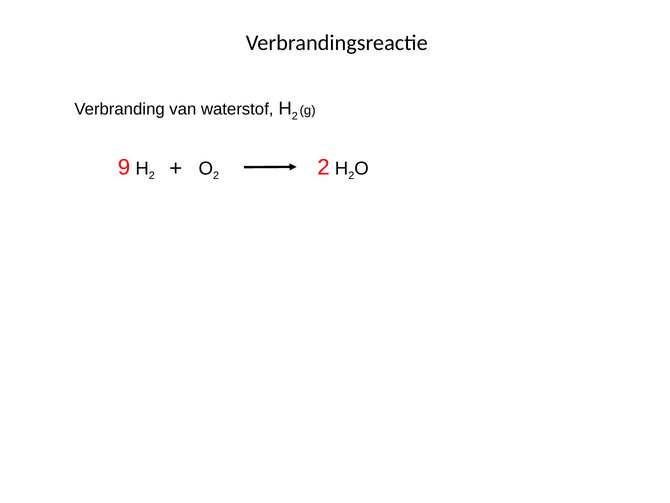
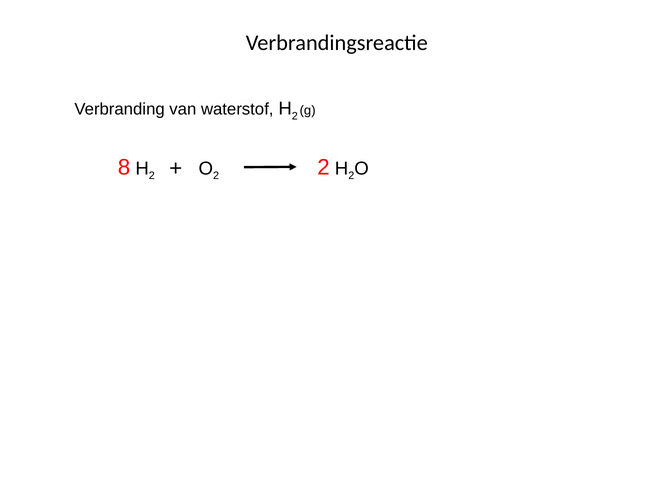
9: 9 -> 8
